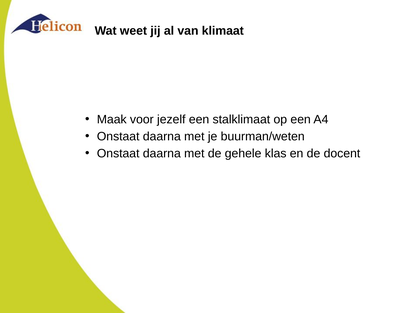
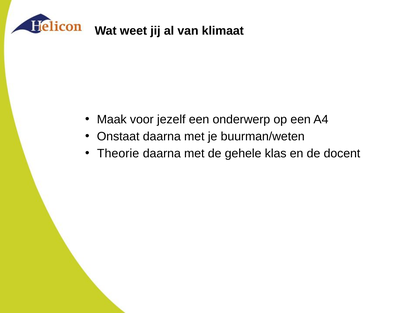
stalklimaat: stalklimaat -> onderwerp
Onstaat at (118, 154): Onstaat -> Theorie
